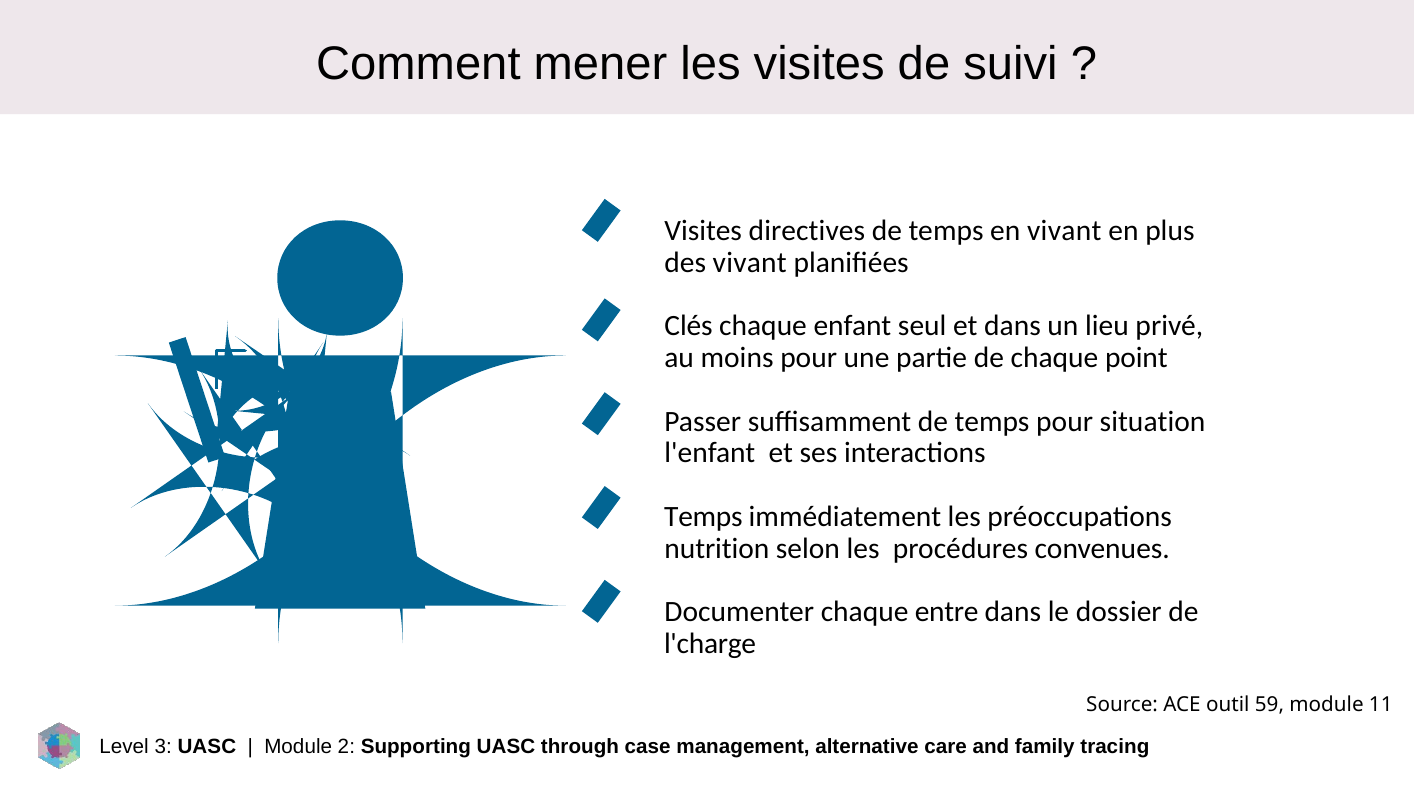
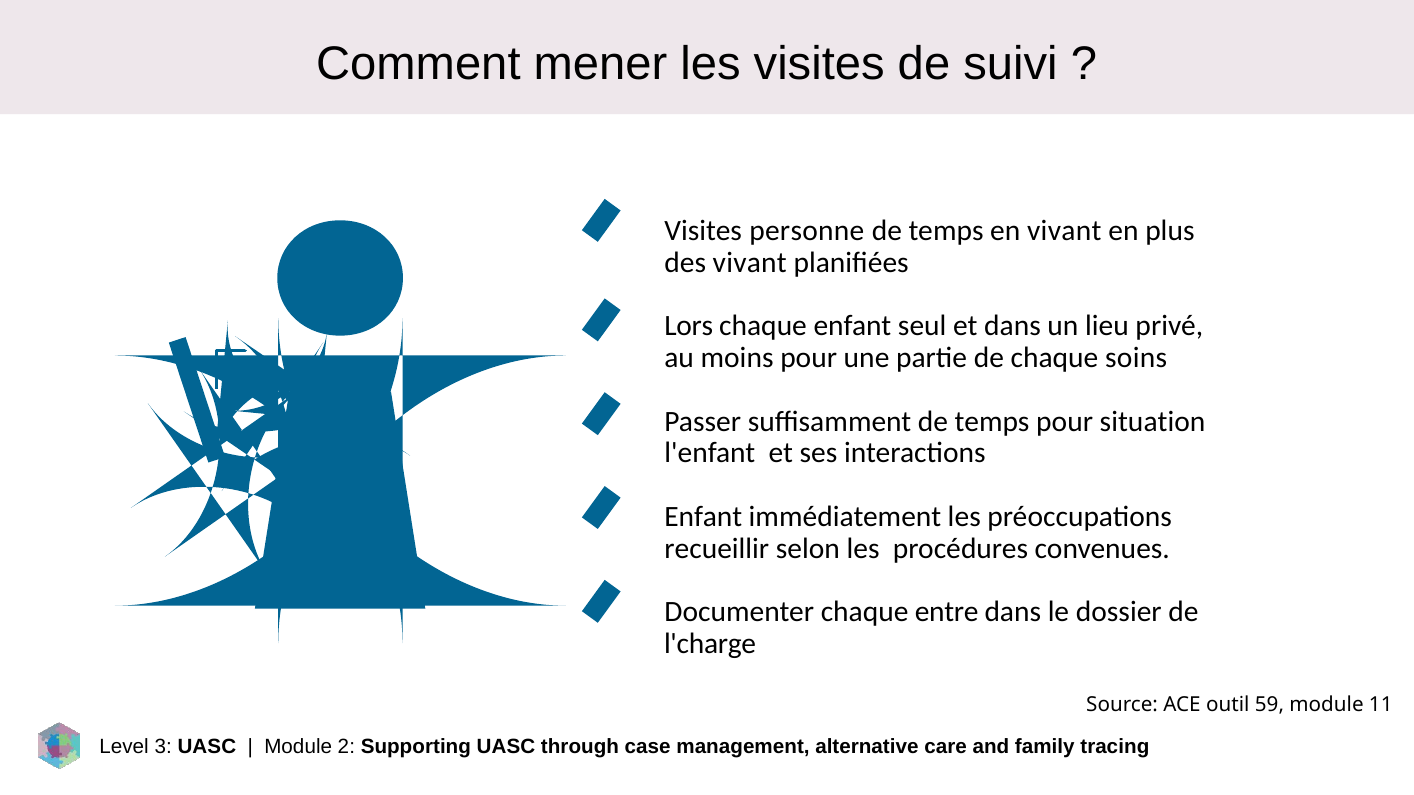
directives: directives -> personne
Clés: Clés -> Lors
point: point -> soins
Temps at (703, 517): Temps -> Enfant
nutrition: nutrition -> recueillir
